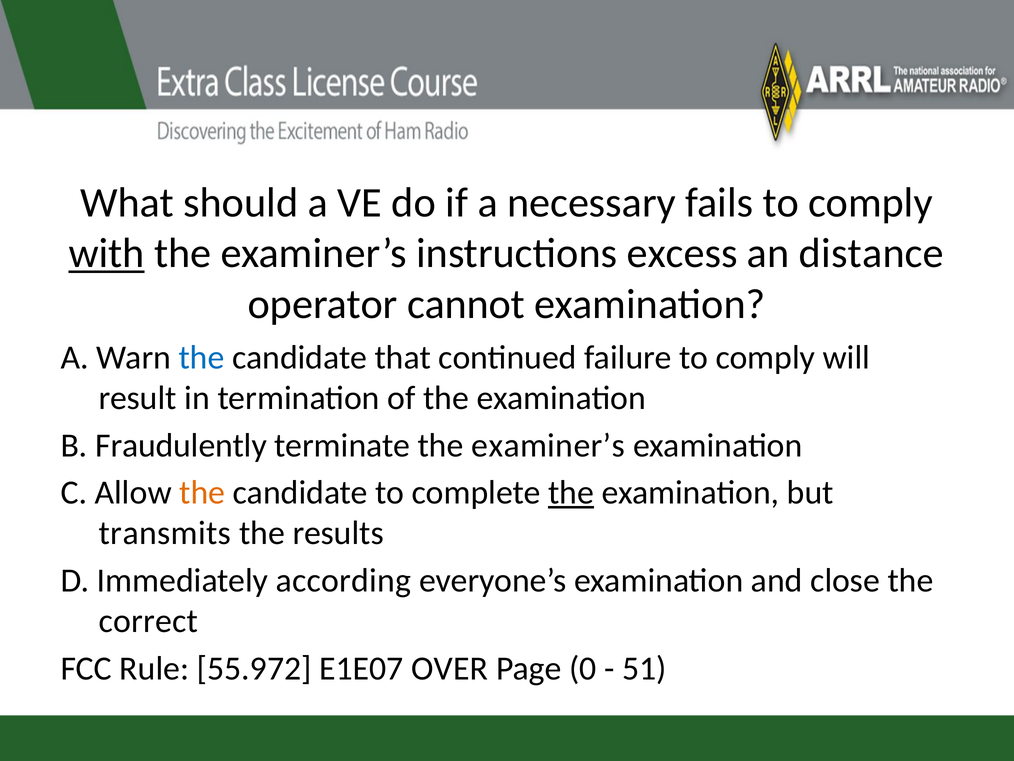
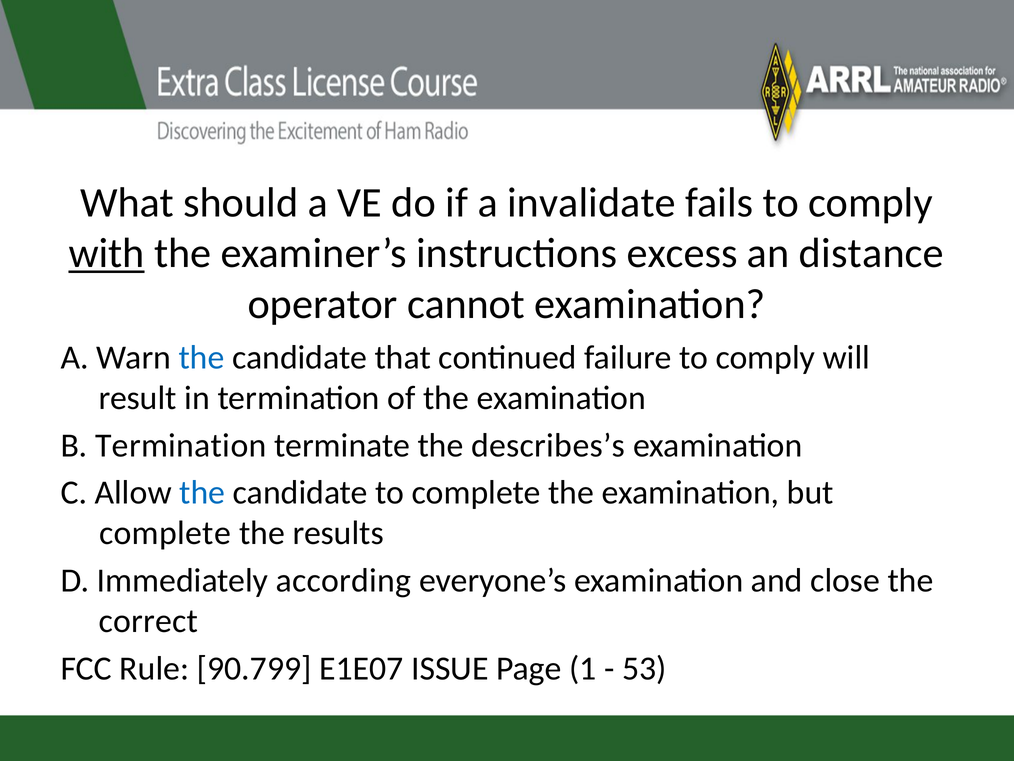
necessary: necessary -> invalidate
B Fraudulently: Fraudulently -> Termination
terminate the examiner’s: examiner’s -> describes’s
the at (202, 492) colour: orange -> blue
the at (571, 492) underline: present -> none
transmits at (165, 533): transmits -> complete
55.972: 55.972 -> 90.799
OVER: OVER -> ISSUE
0: 0 -> 1
51: 51 -> 53
